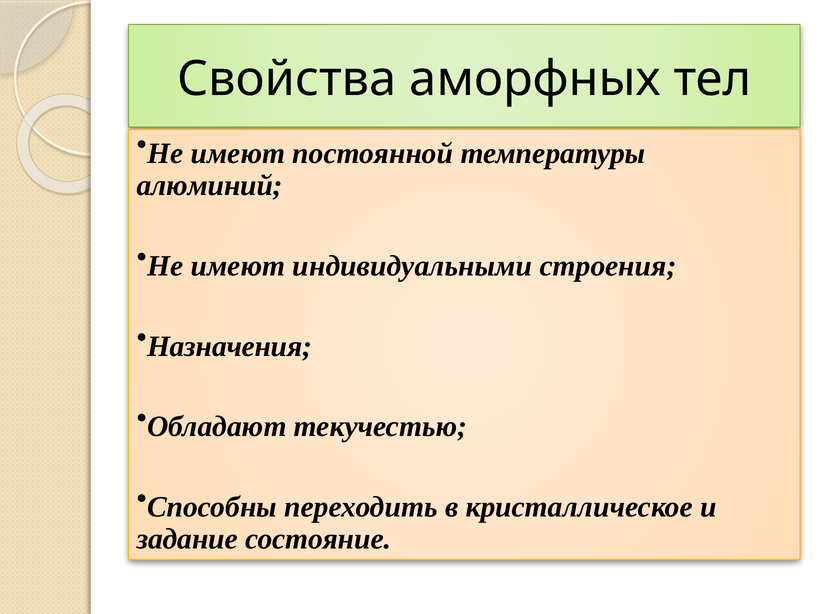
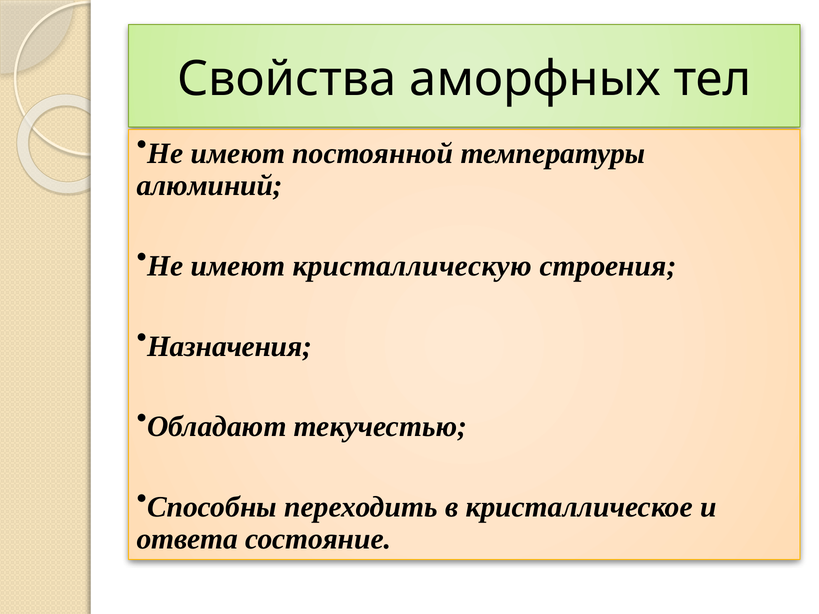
индивидуальными: индивидуальными -> кристаллическую
задание: задание -> ответа
